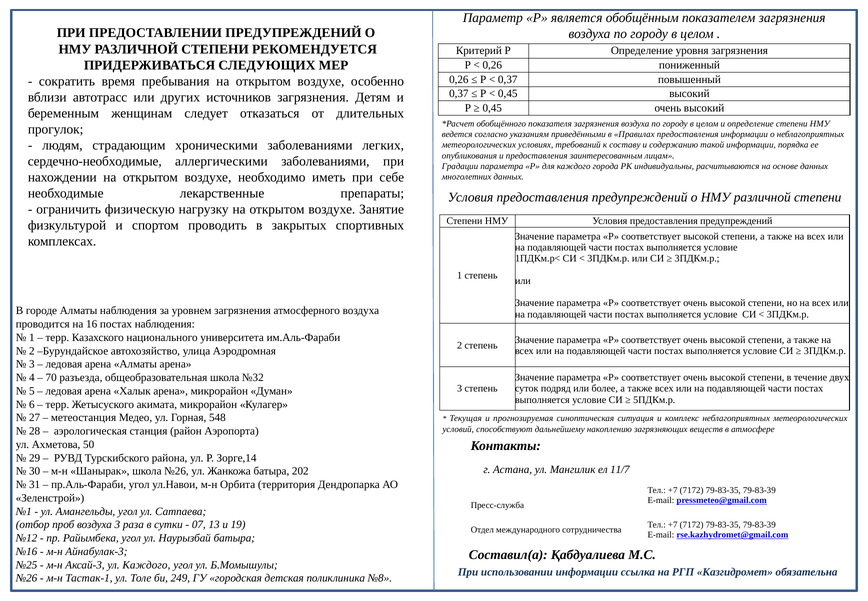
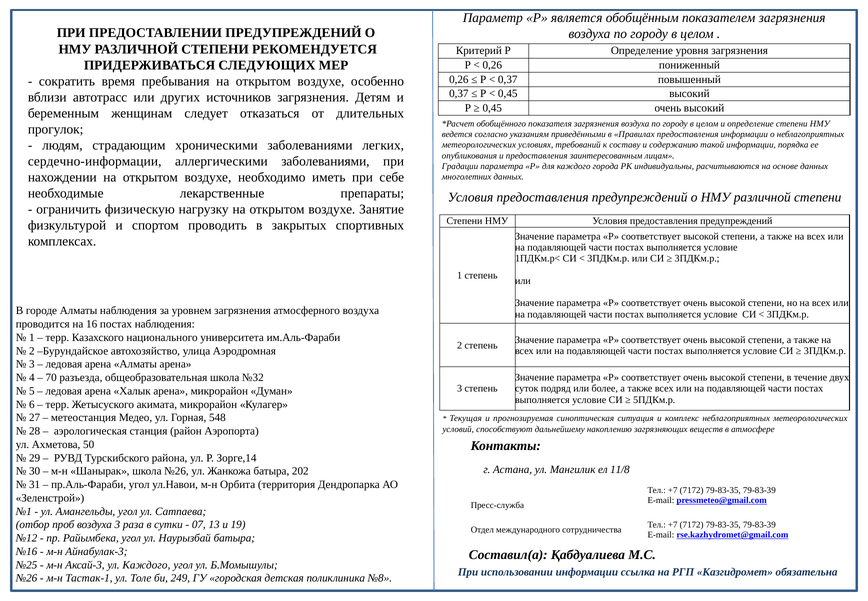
сердечно-необходимые: сердечно-необходимые -> сердечно-информации
11/7: 11/7 -> 11/8
